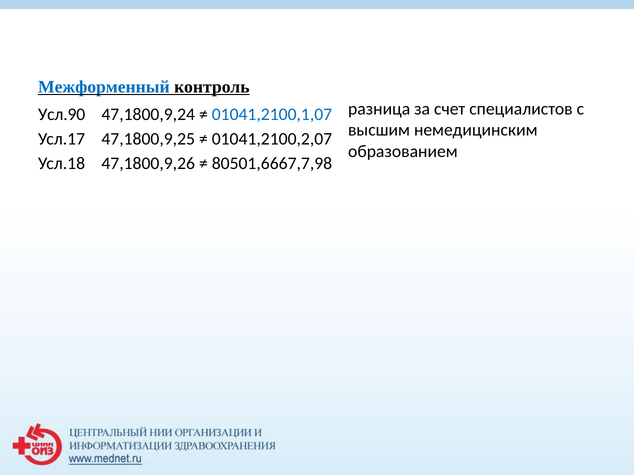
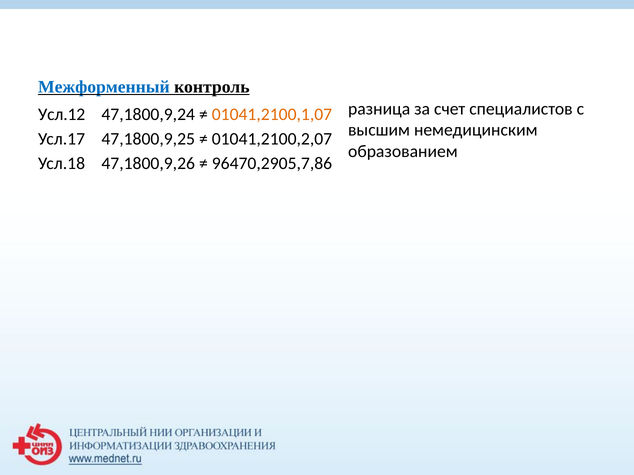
Усл.90: Усл.90 -> Усл.12
01041,2100,1,07 colour: blue -> orange
80501,6667,7,98: 80501,6667,7,98 -> 96470,2905,7,86
